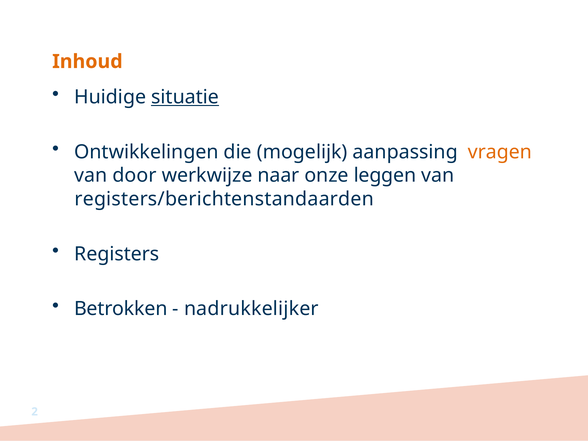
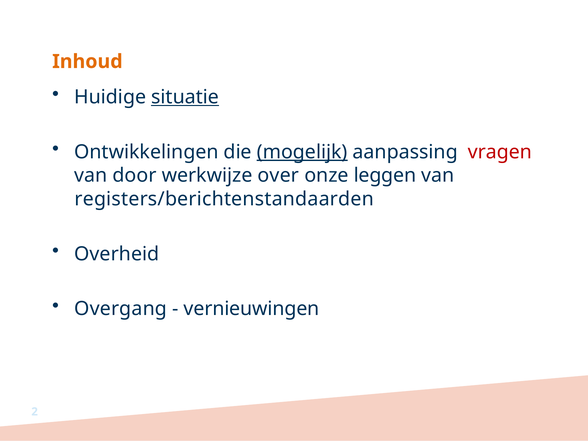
mogelijk underline: none -> present
vragen colour: orange -> red
naar: naar -> over
Registers: Registers -> Overheid
Betrokken: Betrokken -> Overgang
nadrukkelijker: nadrukkelijker -> vernieuwingen
